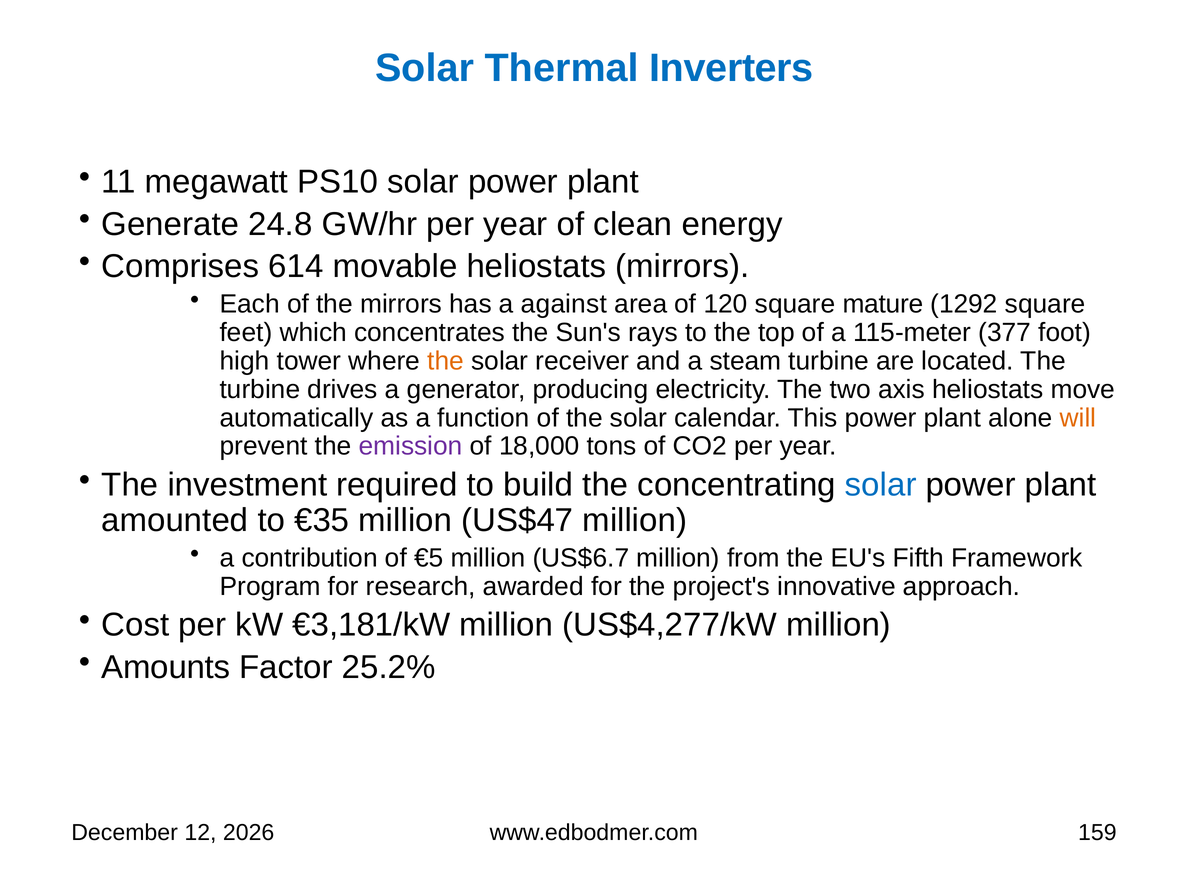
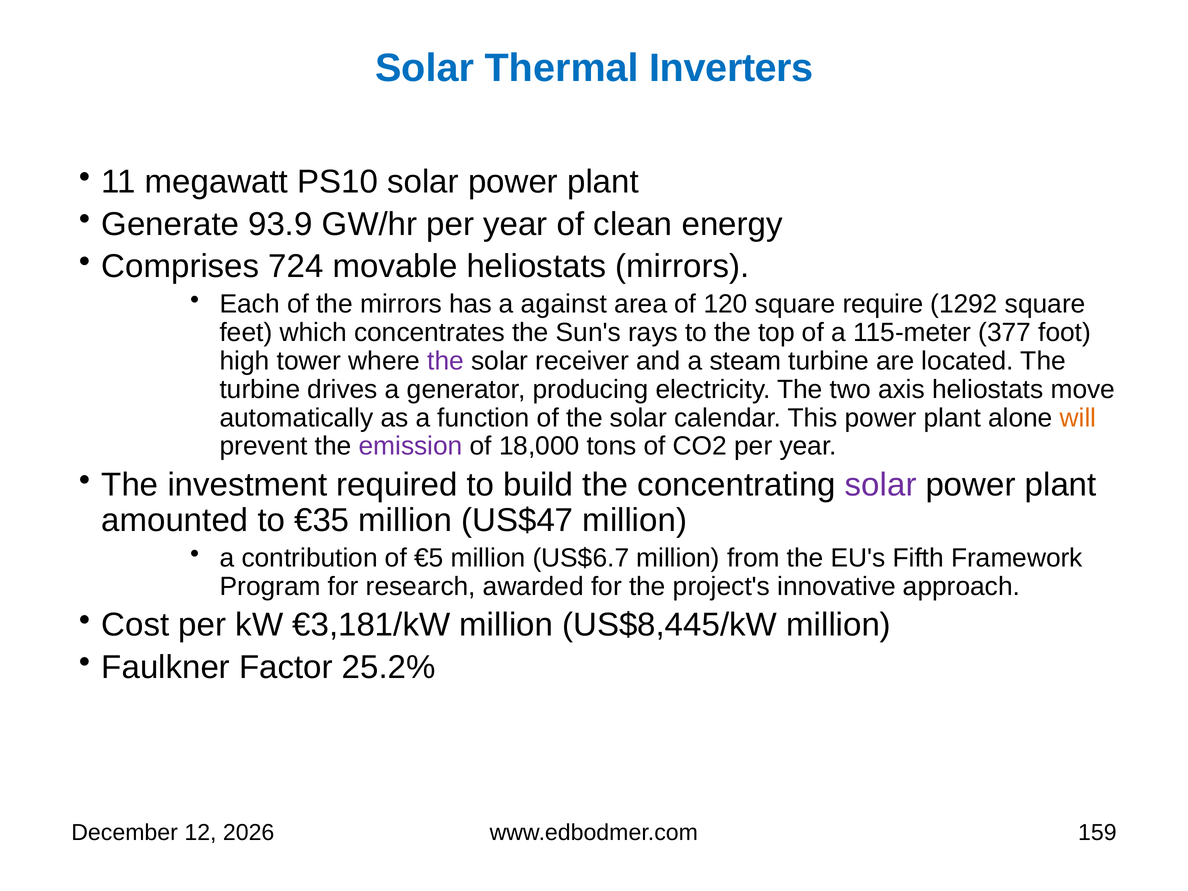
24.8: 24.8 -> 93.9
614: 614 -> 724
mature: mature -> require
the at (446, 361) colour: orange -> purple
solar at (881, 485) colour: blue -> purple
US$4,277/kW: US$4,277/kW -> US$8,445/kW
Amounts: Amounts -> Faulkner
